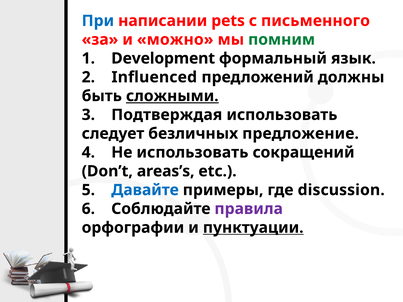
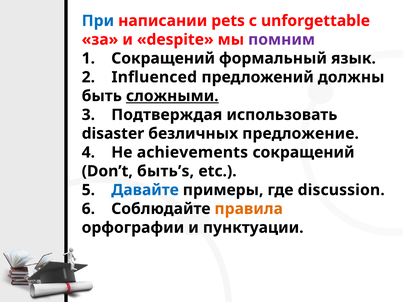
письменного: письменного -> unforgettable
можно: можно -> despite
помним colour: green -> purple
1 Development: Development -> Сокращений
следует: следует -> disaster
Не использовать: использовать -> achievements
areas’s: areas’s -> быть’s
правила colour: purple -> orange
пунктуации underline: present -> none
